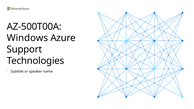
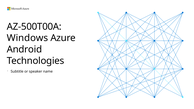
Support: Support -> Android
